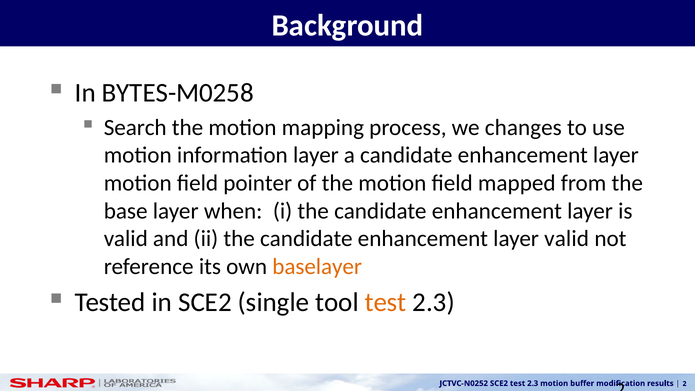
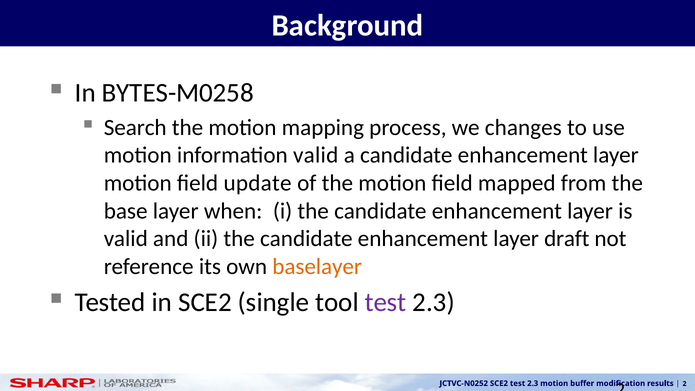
information layer: layer -> valid
pointer: pointer -> update
layer valid: valid -> draft
test at (386, 302) colour: orange -> purple
